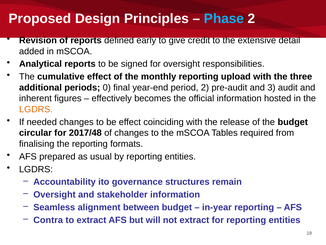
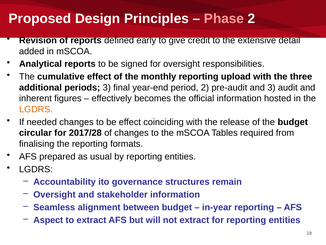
Phase colour: light blue -> pink
periods 0: 0 -> 3
2017/48: 2017/48 -> 2017/28
Contra: Contra -> Aspect
